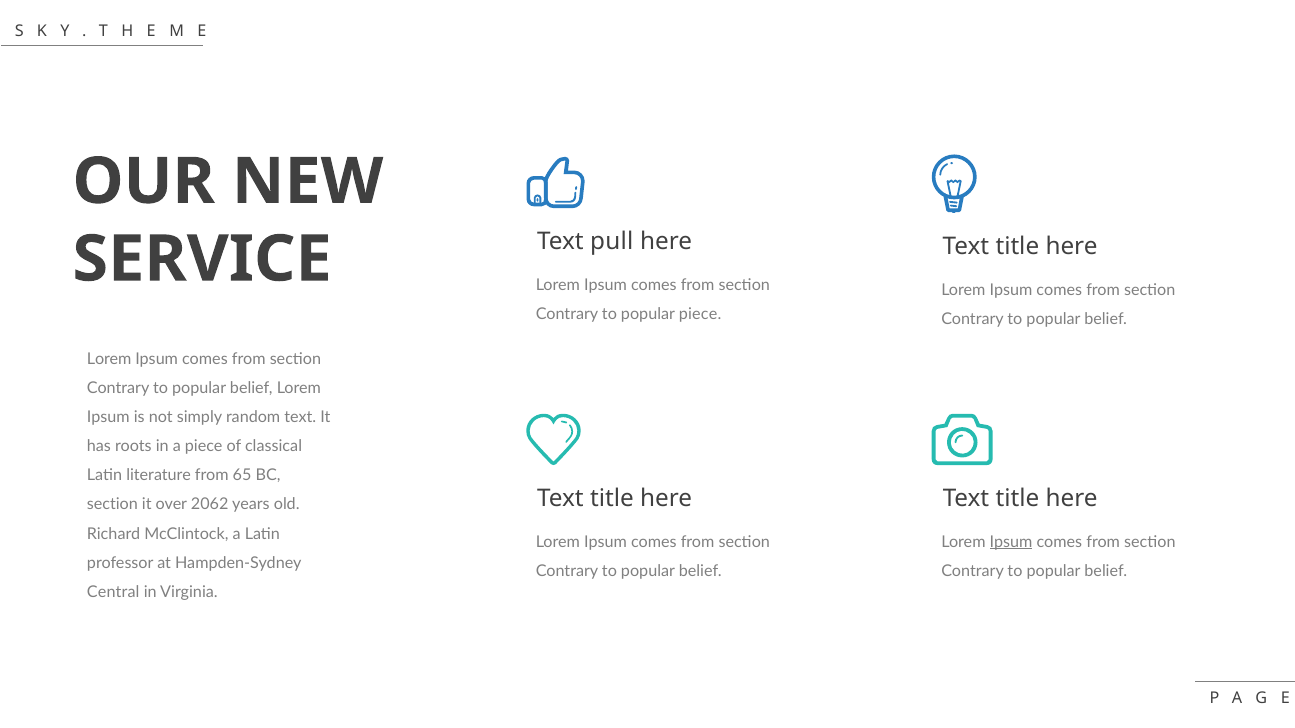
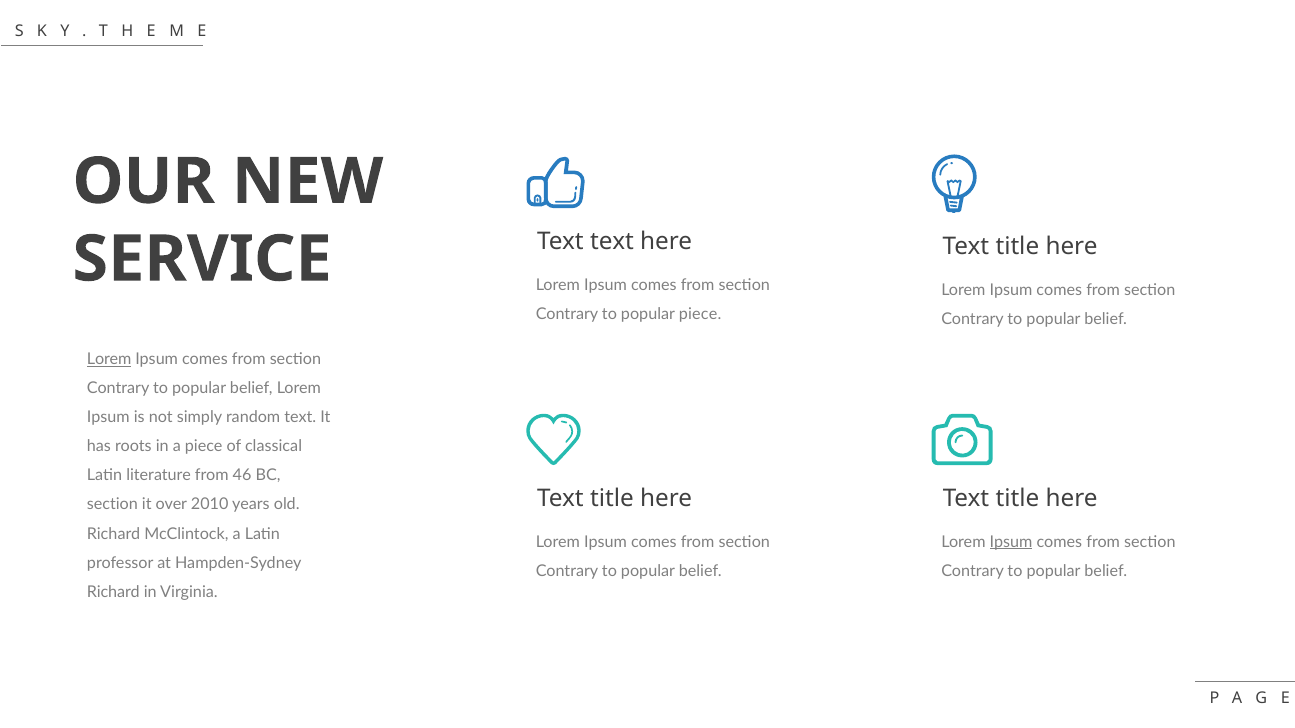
Text pull: pull -> text
Lorem at (109, 359) underline: none -> present
65: 65 -> 46
2062: 2062 -> 2010
Central at (113, 592): Central -> Richard
